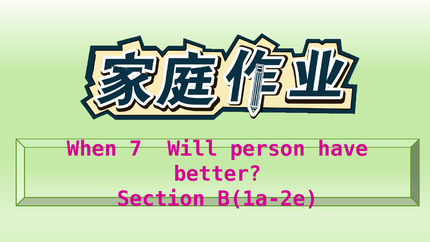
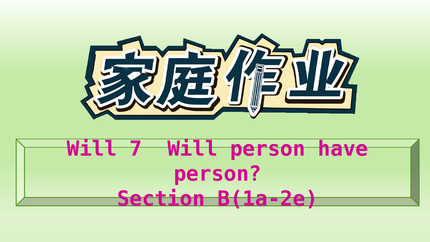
When at (92, 149): When -> Will
better at (218, 174): better -> person
